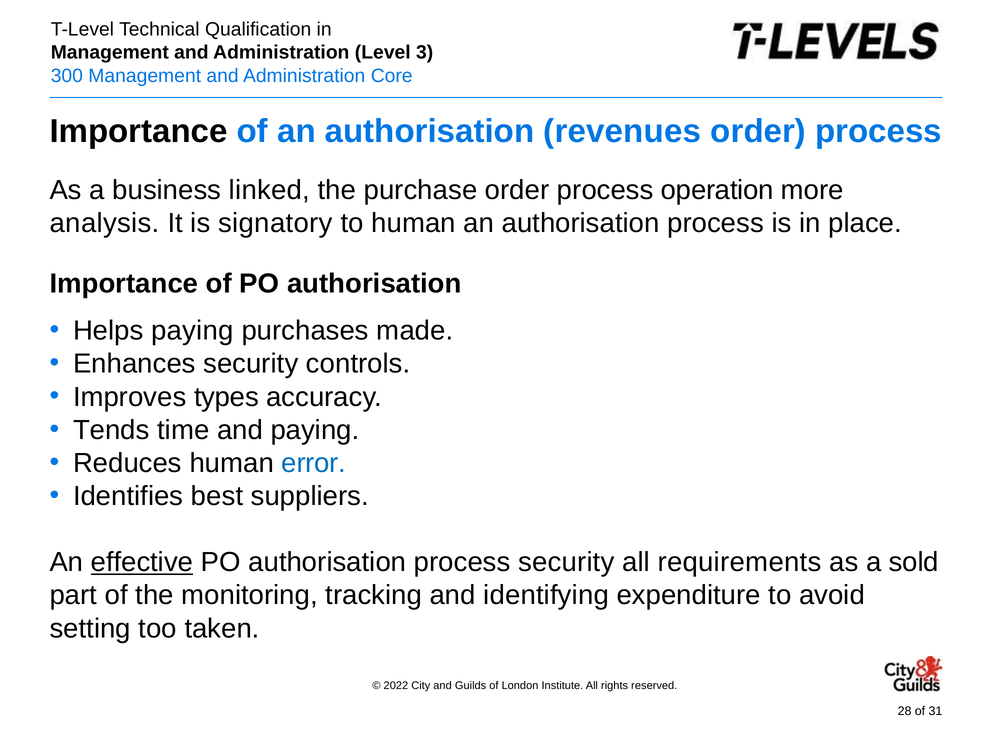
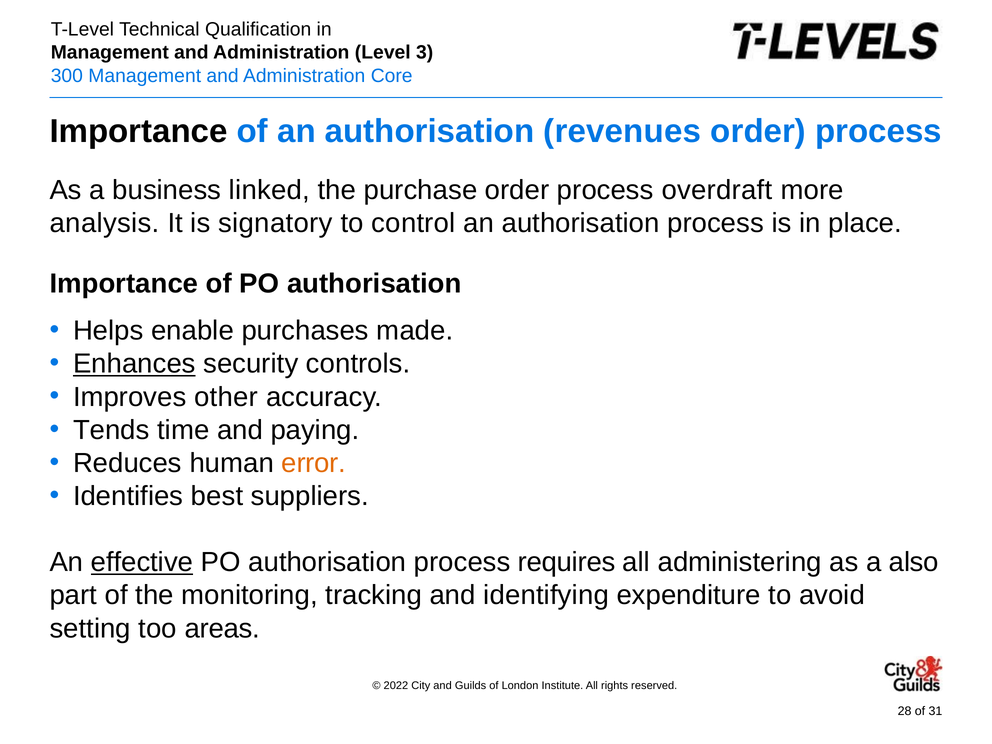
operation: operation -> overdraft
to human: human -> control
Helps paying: paying -> enable
Enhances underline: none -> present
types: types -> other
error colour: blue -> orange
process security: security -> requires
requirements: requirements -> administering
sold: sold -> also
taken: taken -> areas
